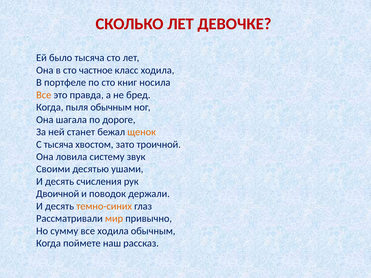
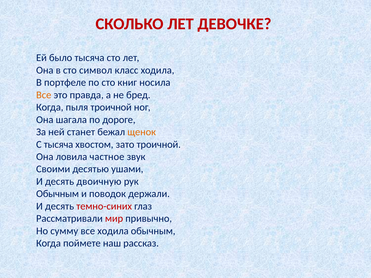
частное: частное -> символ
пыля обычным: обычным -> троичной
систему: систему -> частное
счисления: счисления -> двоичную
Двоичной at (58, 194): Двоичной -> Обычным
темно-синих colour: orange -> red
мир colour: orange -> red
